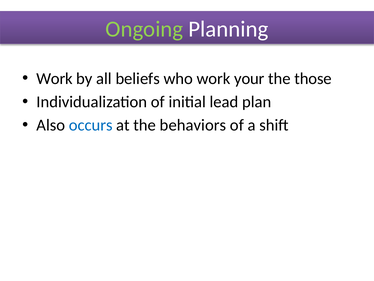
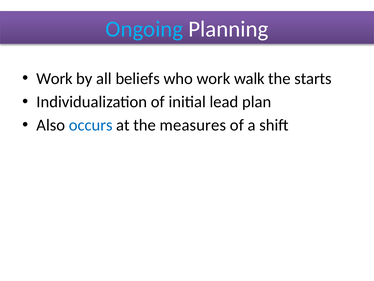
Ongoing colour: light green -> light blue
your: your -> walk
those: those -> starts
behaviors: behaviors -> measures
